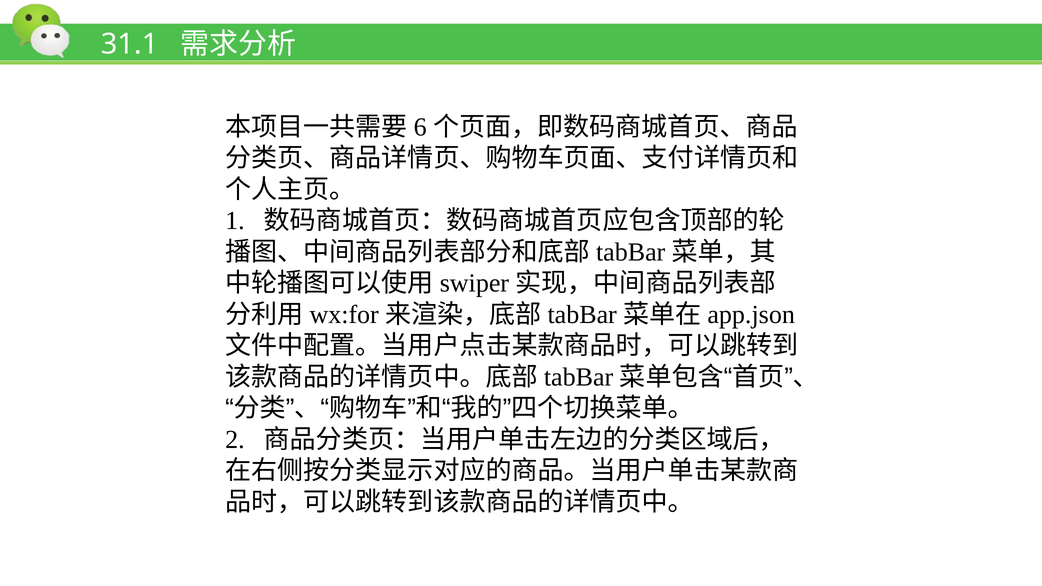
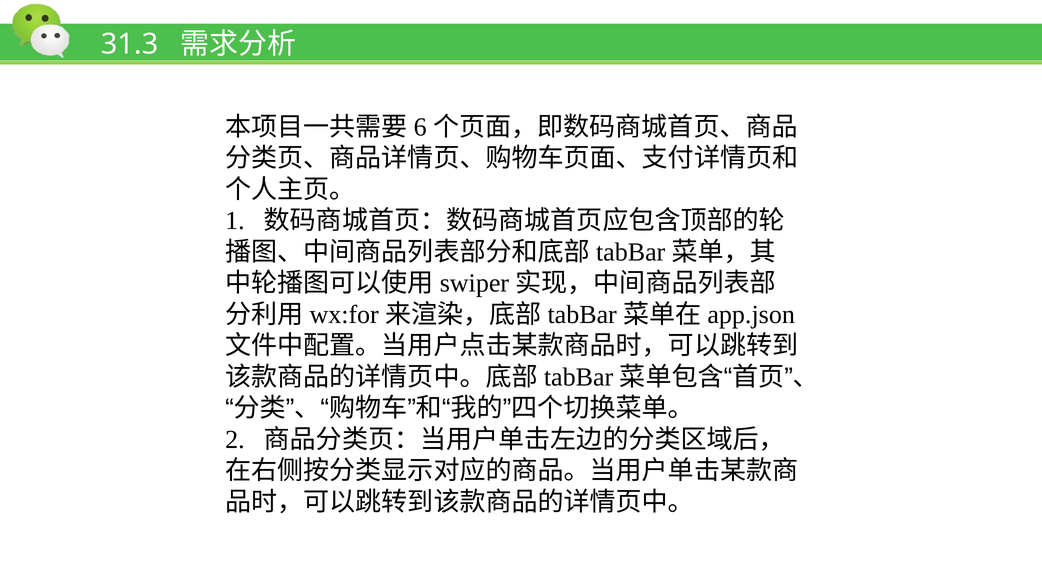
31.1: 31.1 -> 31.3
